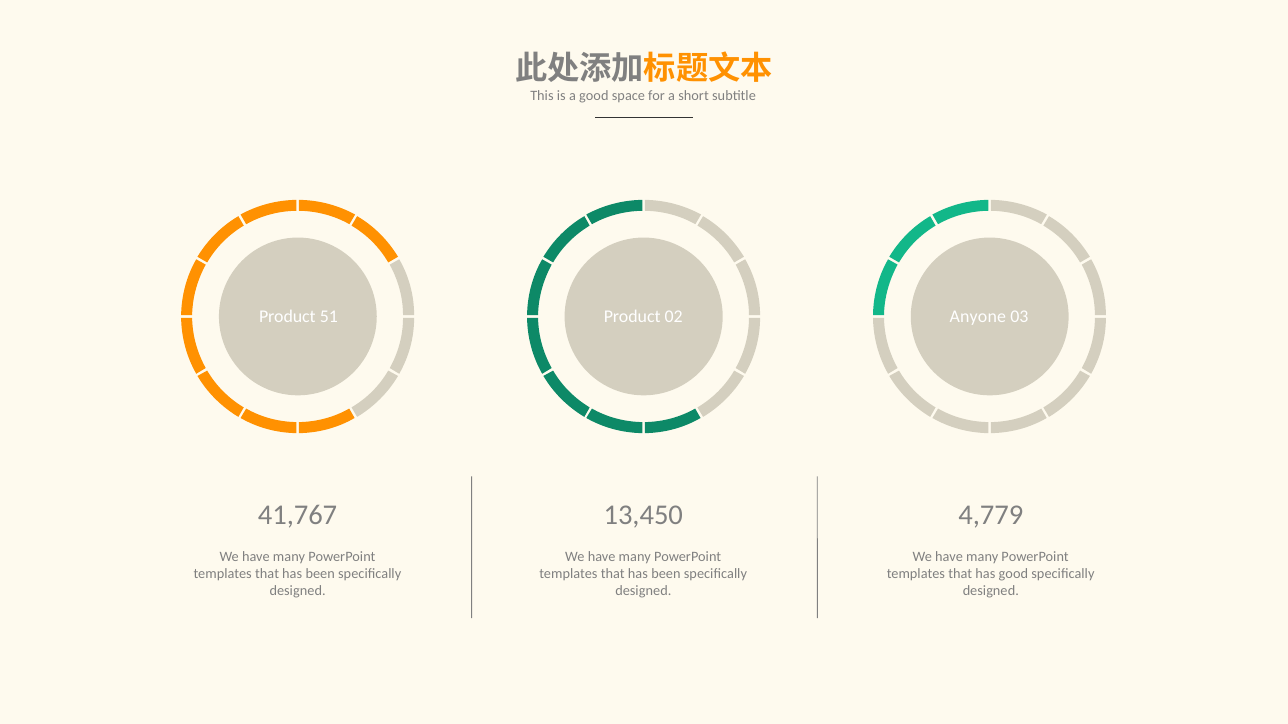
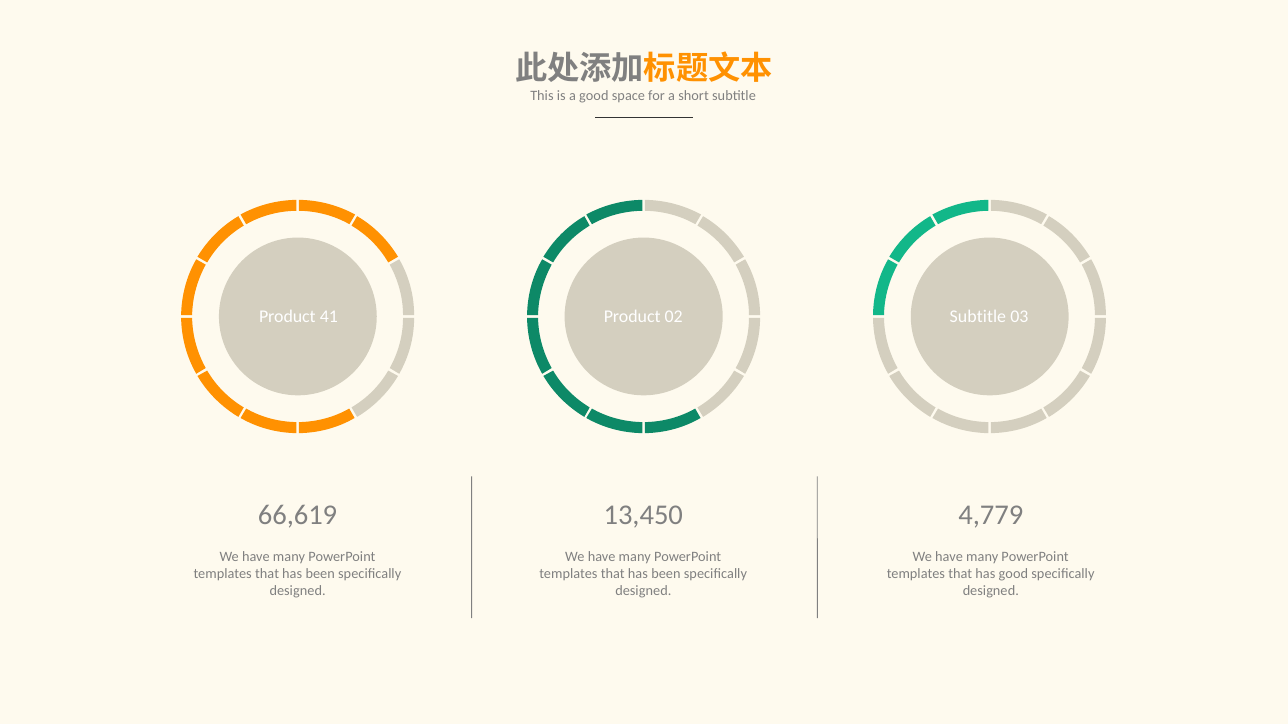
51: 51 -> 41
02 Anyone: Anyone -> Subtitle
41,767: 41,767 -> 66,619
